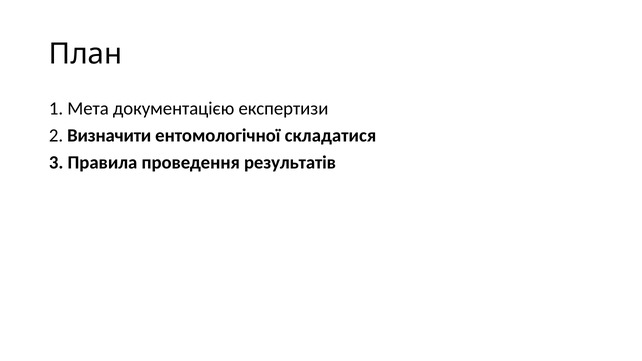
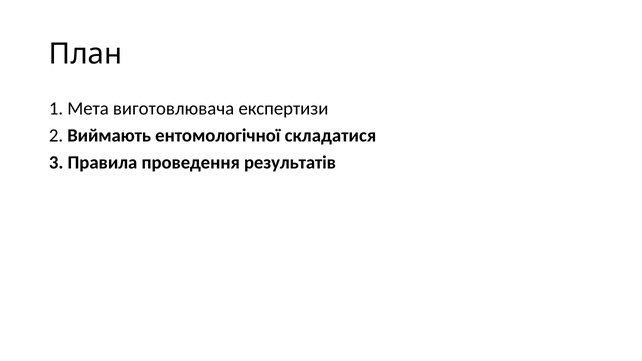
документацією: документацією -> виготовлювача
Визначити: Визначити -> Виймають
